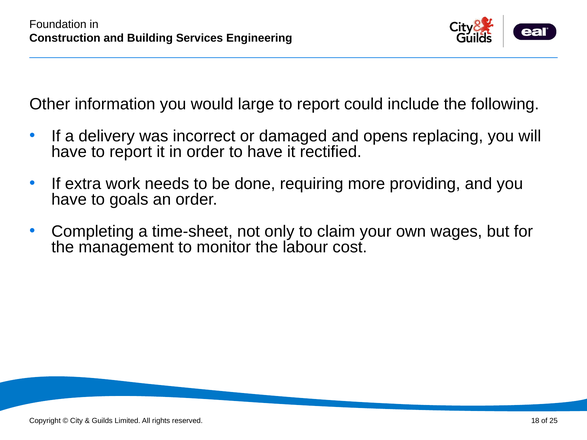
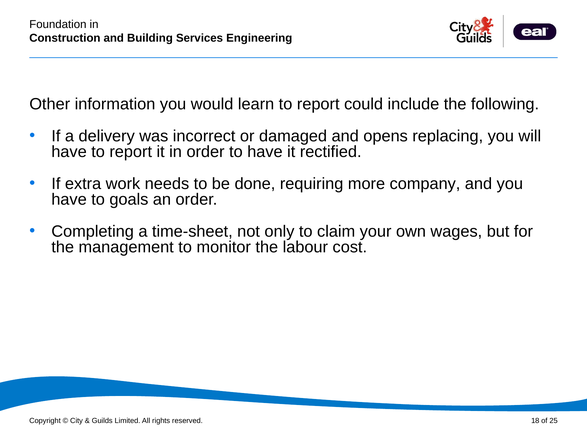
large: large -> learn
providing: providing -> company
